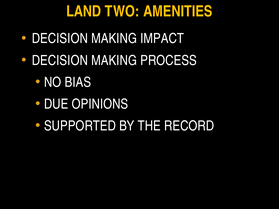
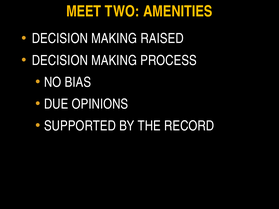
LAND: LAND -> MEET
IMPACT: IMPACT -> RAISED
